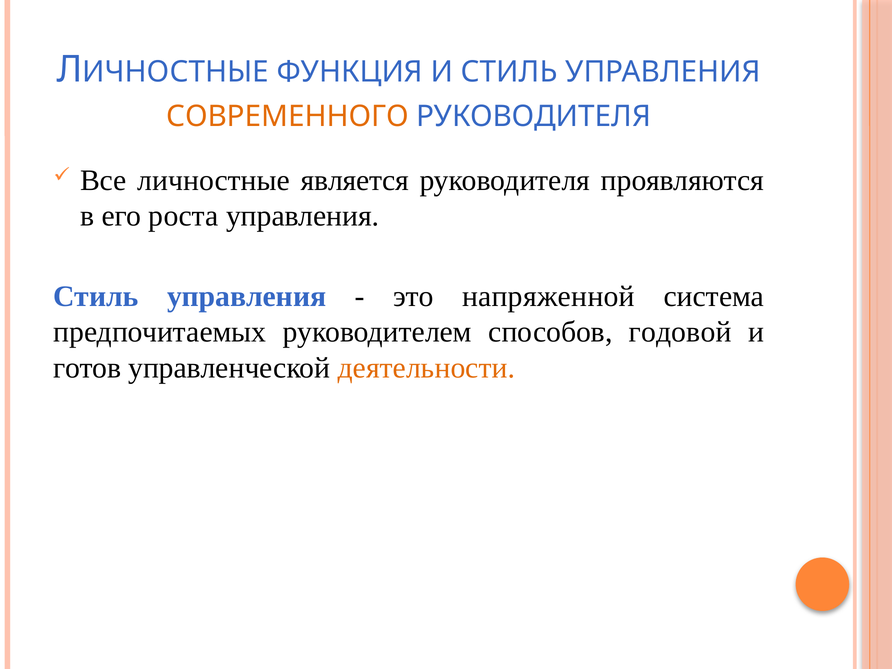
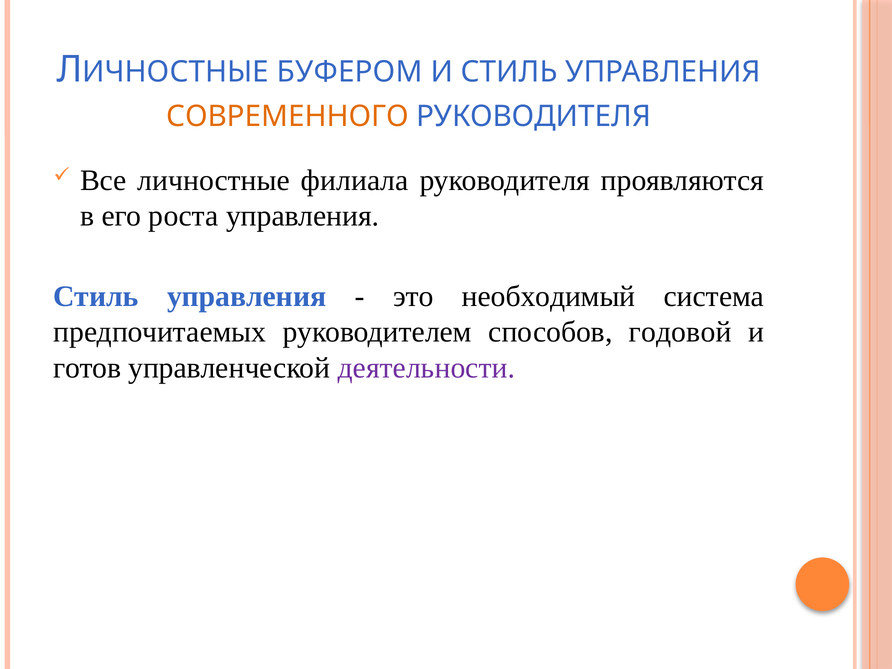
ФУНКЦИЯ: ФУНКЦИЯ -> БУФЕРОМ
является: является -> филиала
напряженной: напряженной -> необходимый
деятельности colour: orange -> purple
